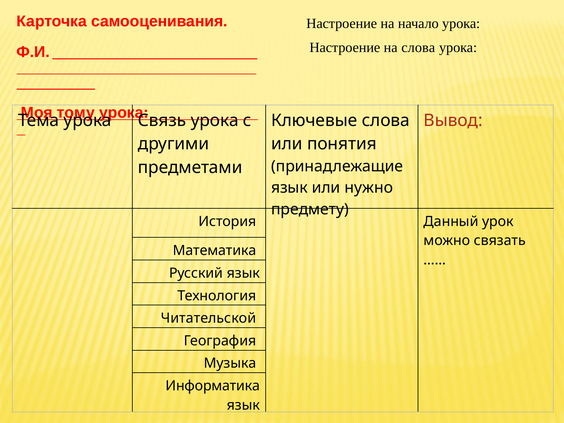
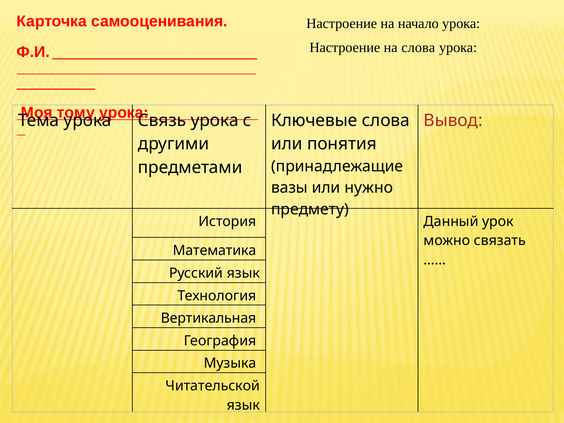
язык at (289, 188): язык -> вазы
Читательской: Читательской -> Вертикальная
Информатика: Информатика -> Читательской
